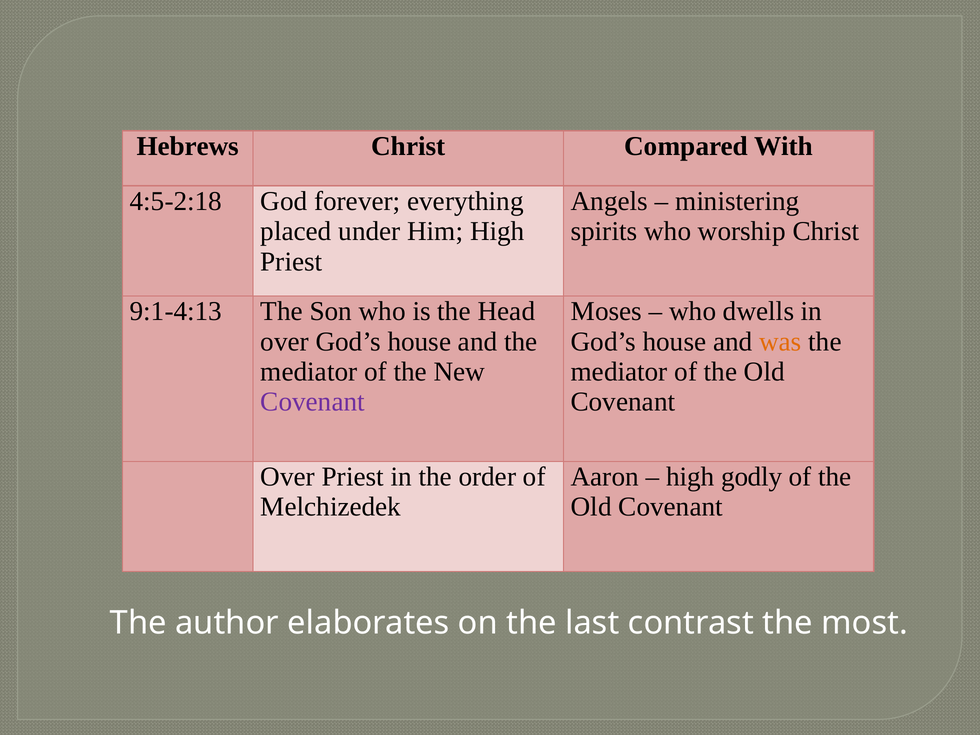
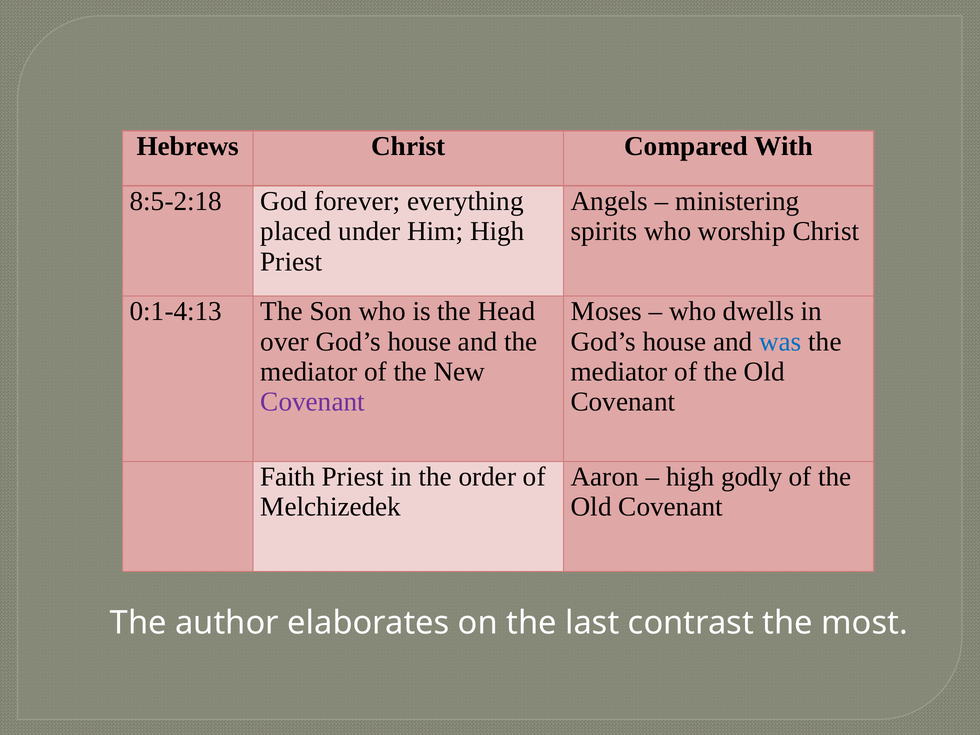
4:5-2:18: 4:5-2:18 -> 8:5-2:18
9:1-4:13: 9:1-4:13 -> 0:1-4:13
was colour: orange -> blue
Over at (288, 477): Over -> Faith
